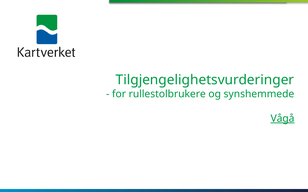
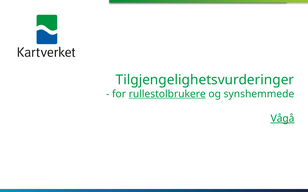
rullestolbrukere underline: none -> present
